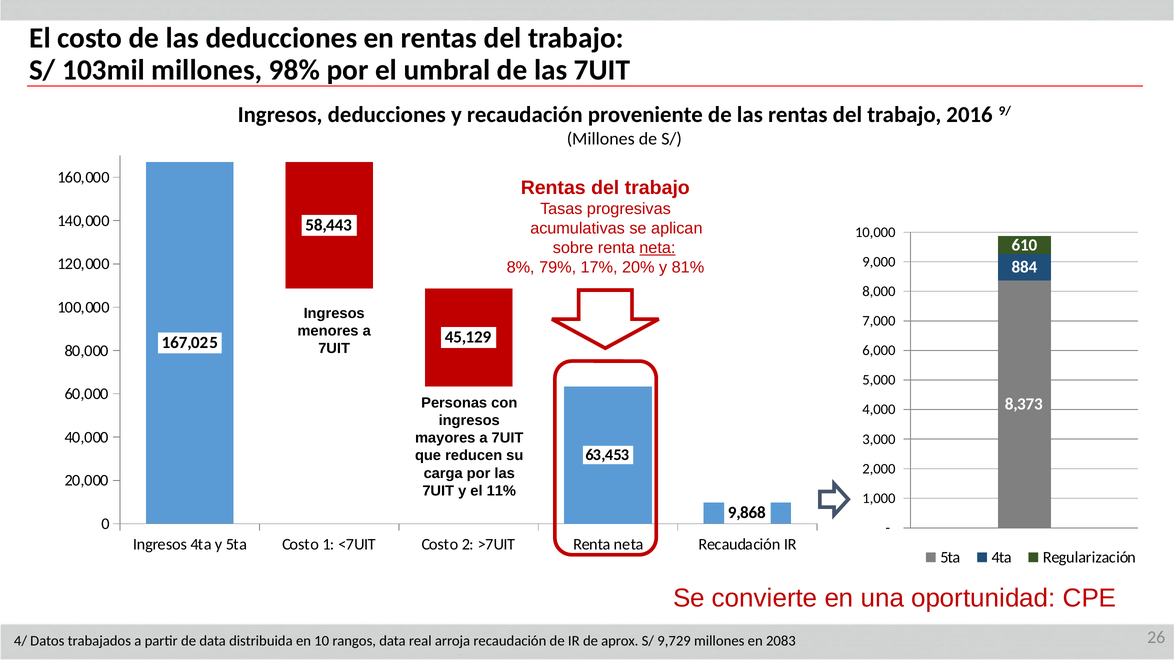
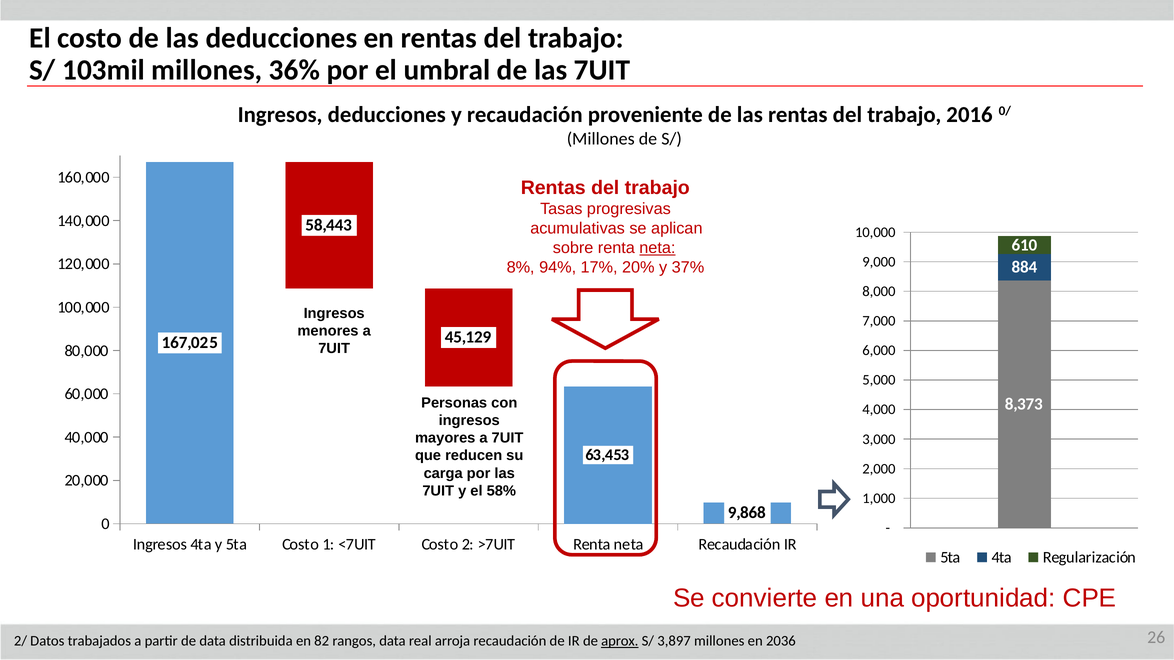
98%: 98% -> 36%
9/: 9/ -> 0/
79%: 79% -> 94%
81%: 81% -> 37%
11%: 11% -> 58%
4/: 4/ -> 2/
10: 10 -> 82
aprox underline: none -> present
9,729: 9,729 -> 3,897
2083: 2083 -> 2036
